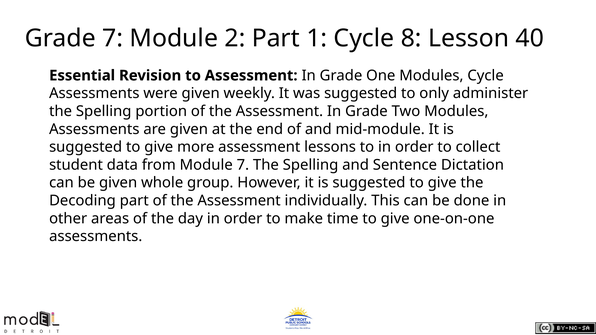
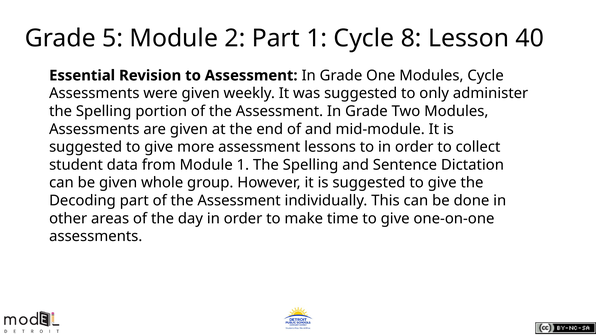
Grade 7: 7 -> 5
Module 7: 7 -> 1
